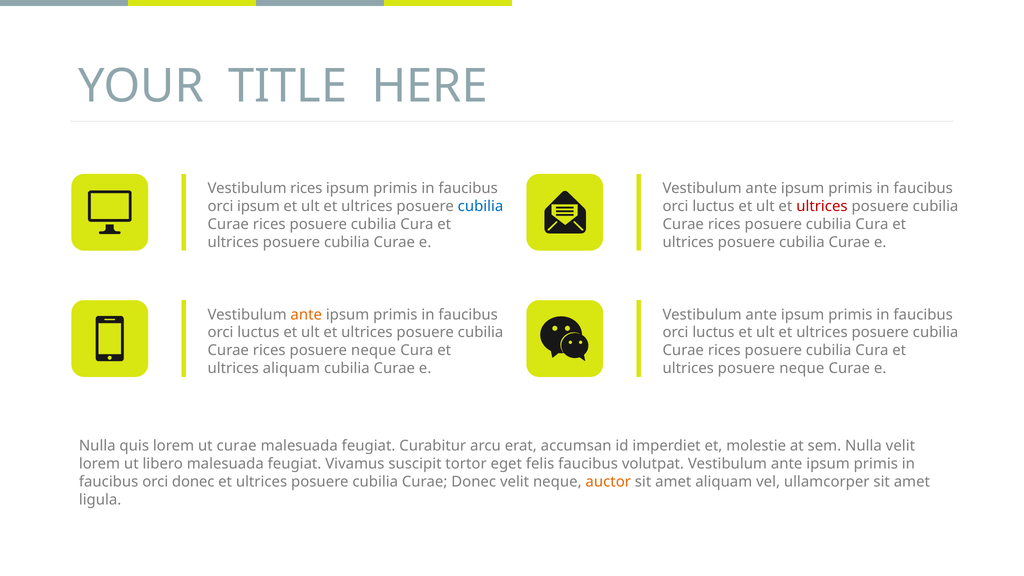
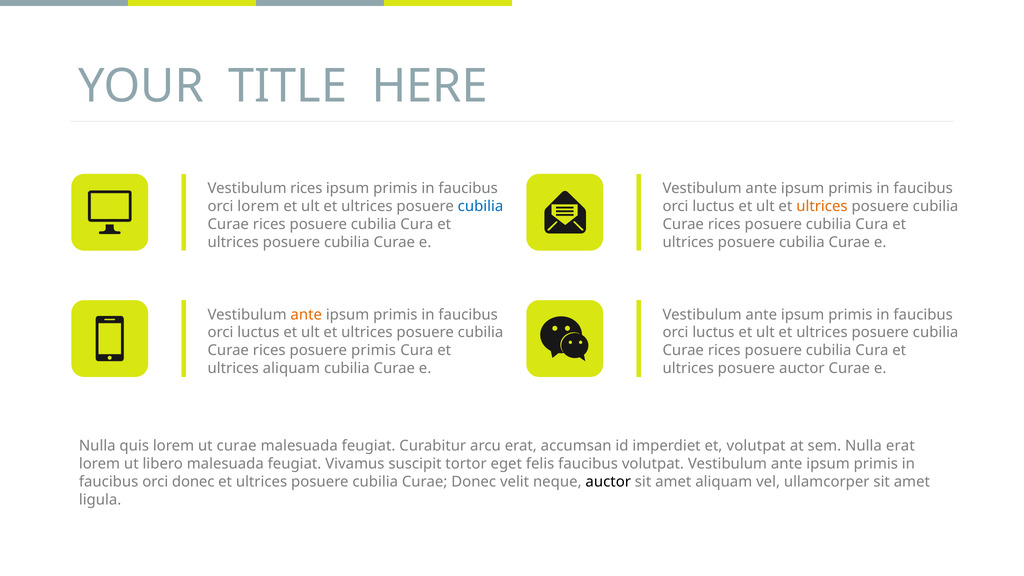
orci ipsum: ipsum -> lorem
ultrices at (822, 206) colour: red -> orange
rices posuere neque: neque -> primis
ultrices posuere neque: neque -> auctor
et molestie: molestie -> volutpat
Nulla velit: velit -> erat
auctor at (608, 482) colour: orange -> black
